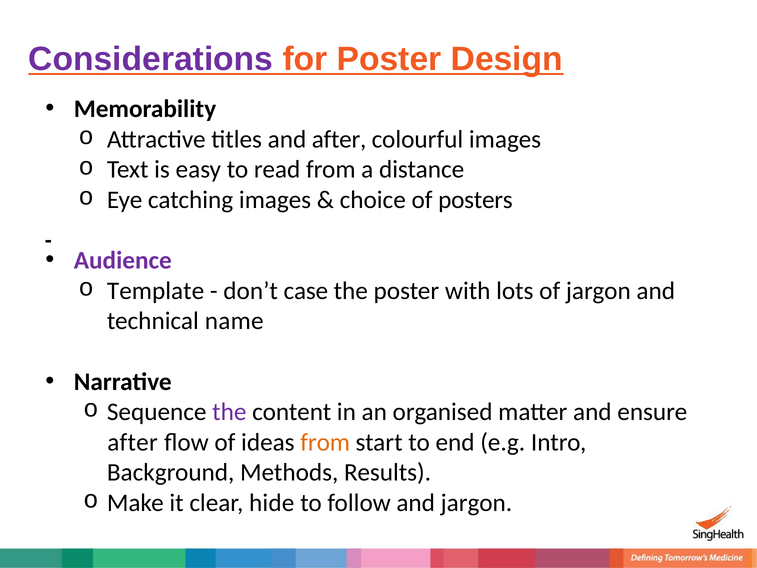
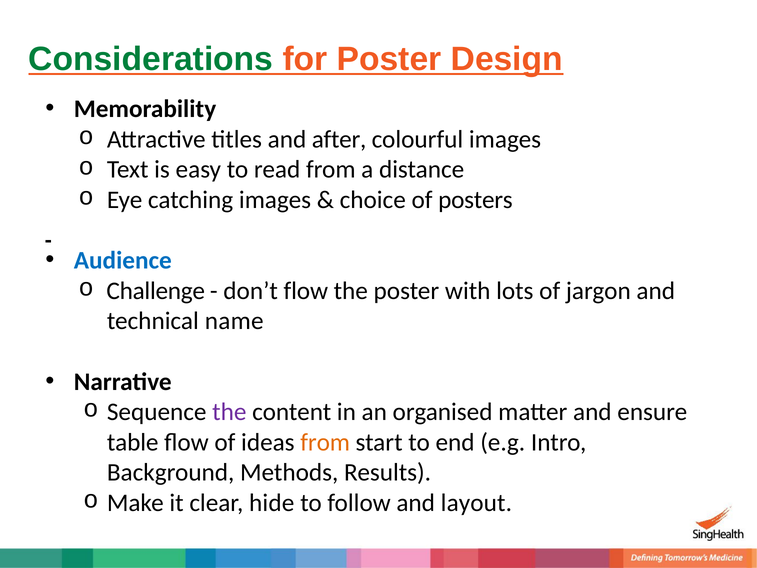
Considerations colour: purple -> green
Audience colour: purple -> blue
Template: Template -> Challenge
don’t case: case -> flow
after at (133, 442): after -> table
and jargon: jargon -> layout
